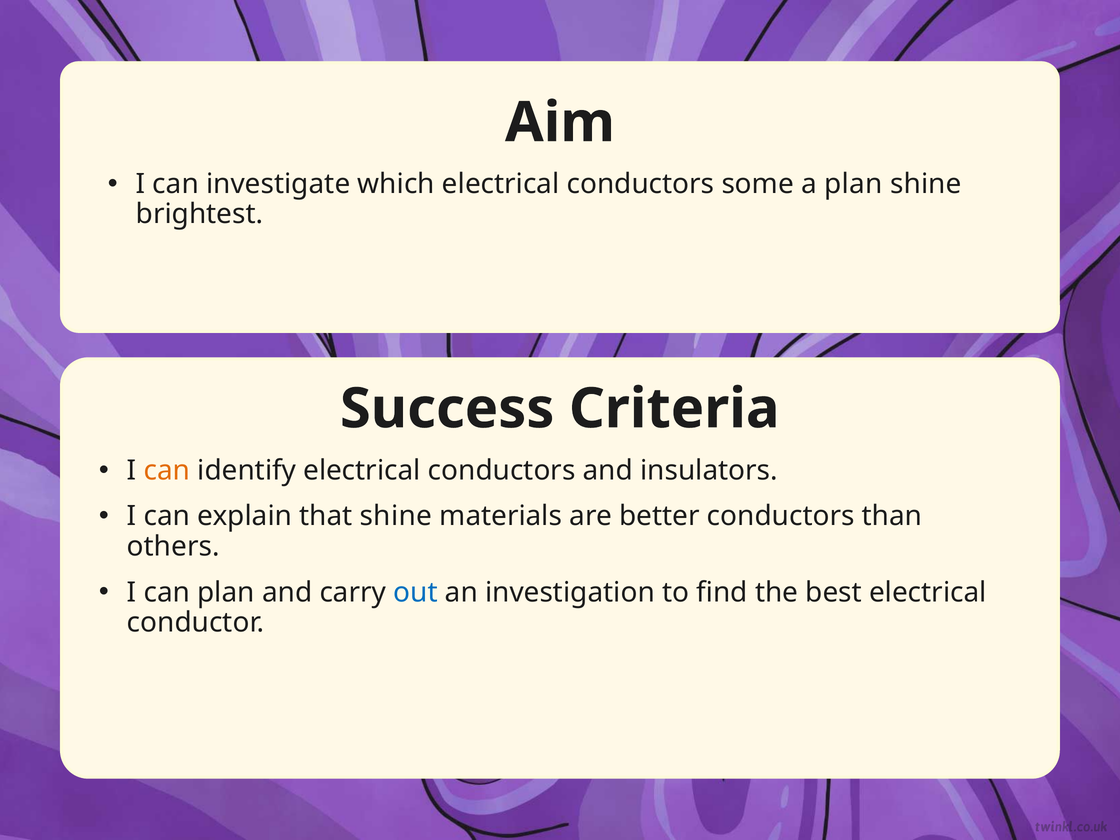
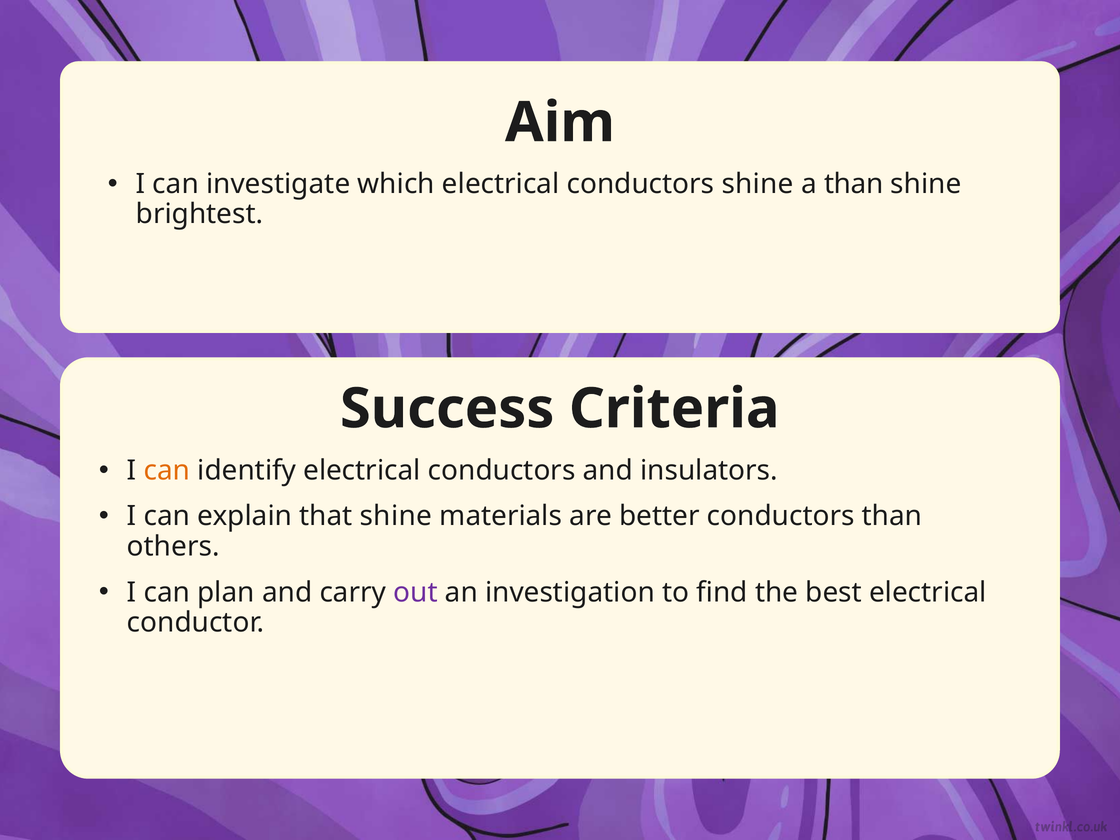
conductors some: some -> shine
a plan: plan -> than
out colour: blue -> purple
